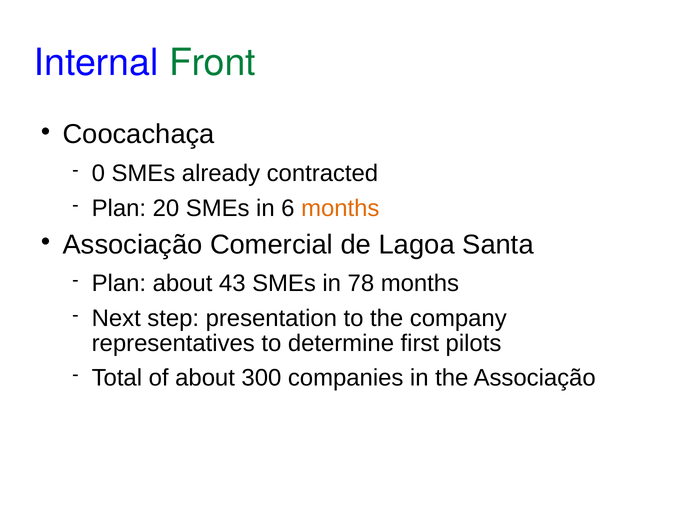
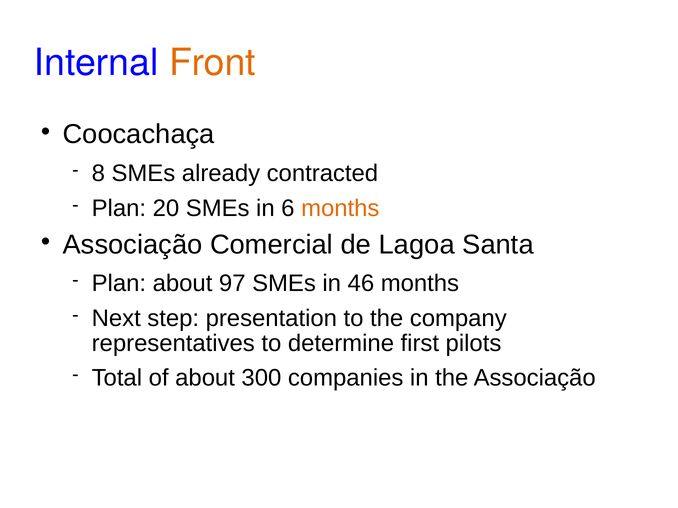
Front colour: green -> orange
0: 0 -> 8
43: 43 -> 97
78: 78 -> 46
